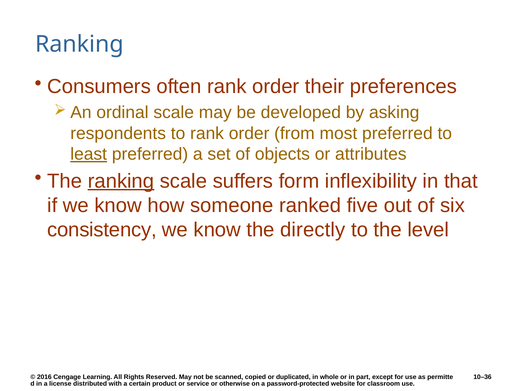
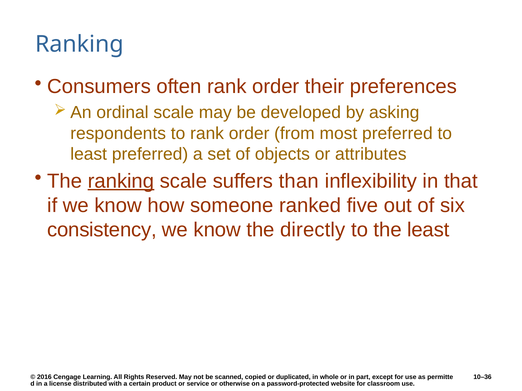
least at (89, 154) underline: present -> none
form: form -> than
the level: level -> least
